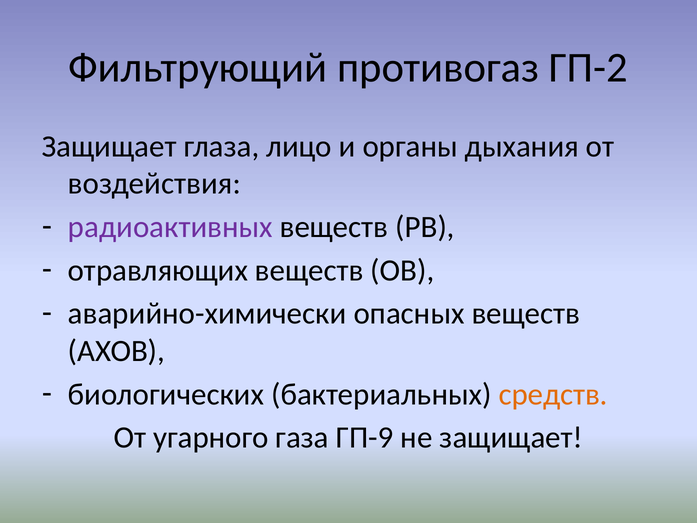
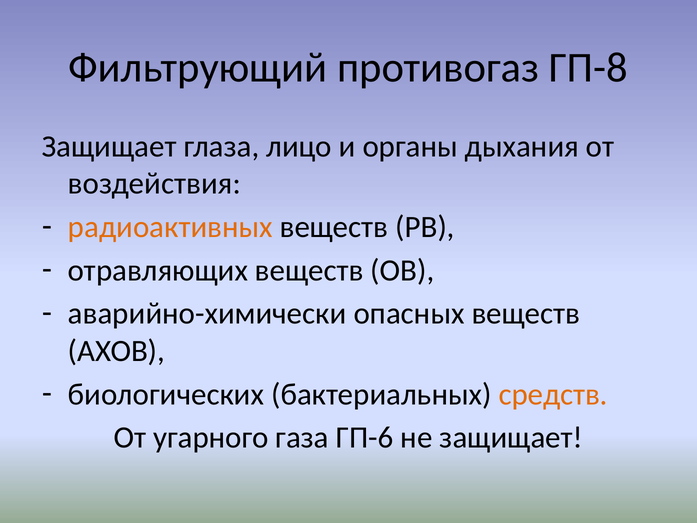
ГП-2: ГП-2 -> ГП-8
радиоактивных colour: purple -> orange
ГП-9: ГП-9 -> ГП-6
